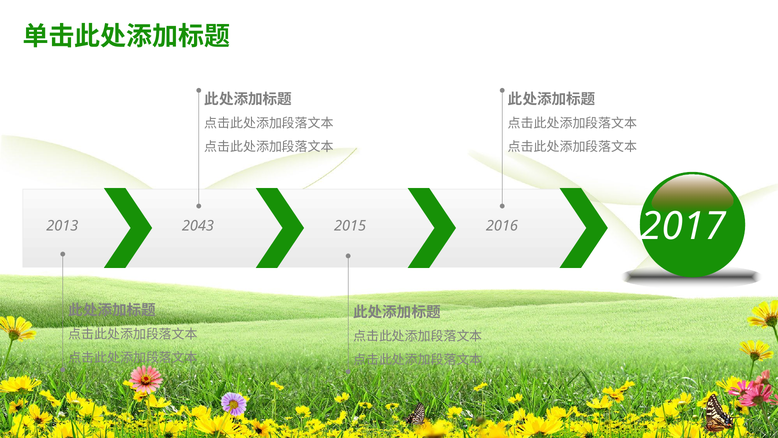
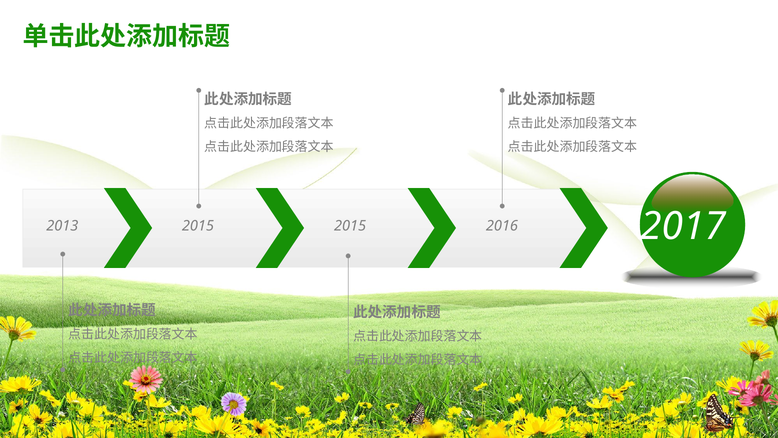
2013 2043: 2043 -> 2015
